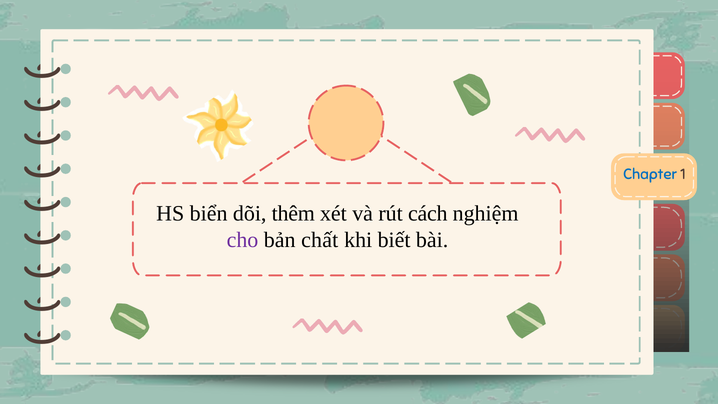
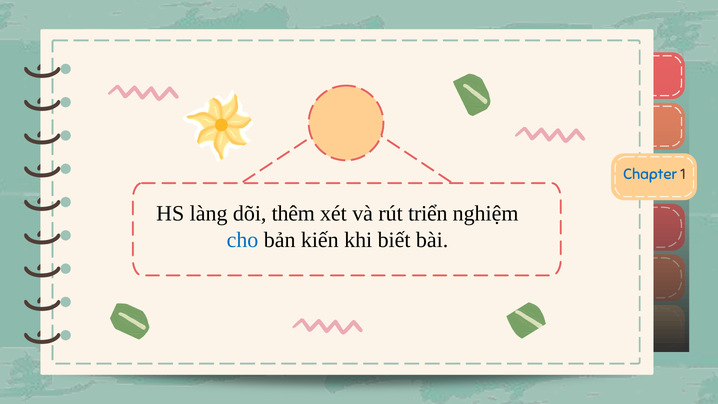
biển: biển -> làng
cách: cách -> triển
cho colour: purple -> blue
chất: chất -> kiến
